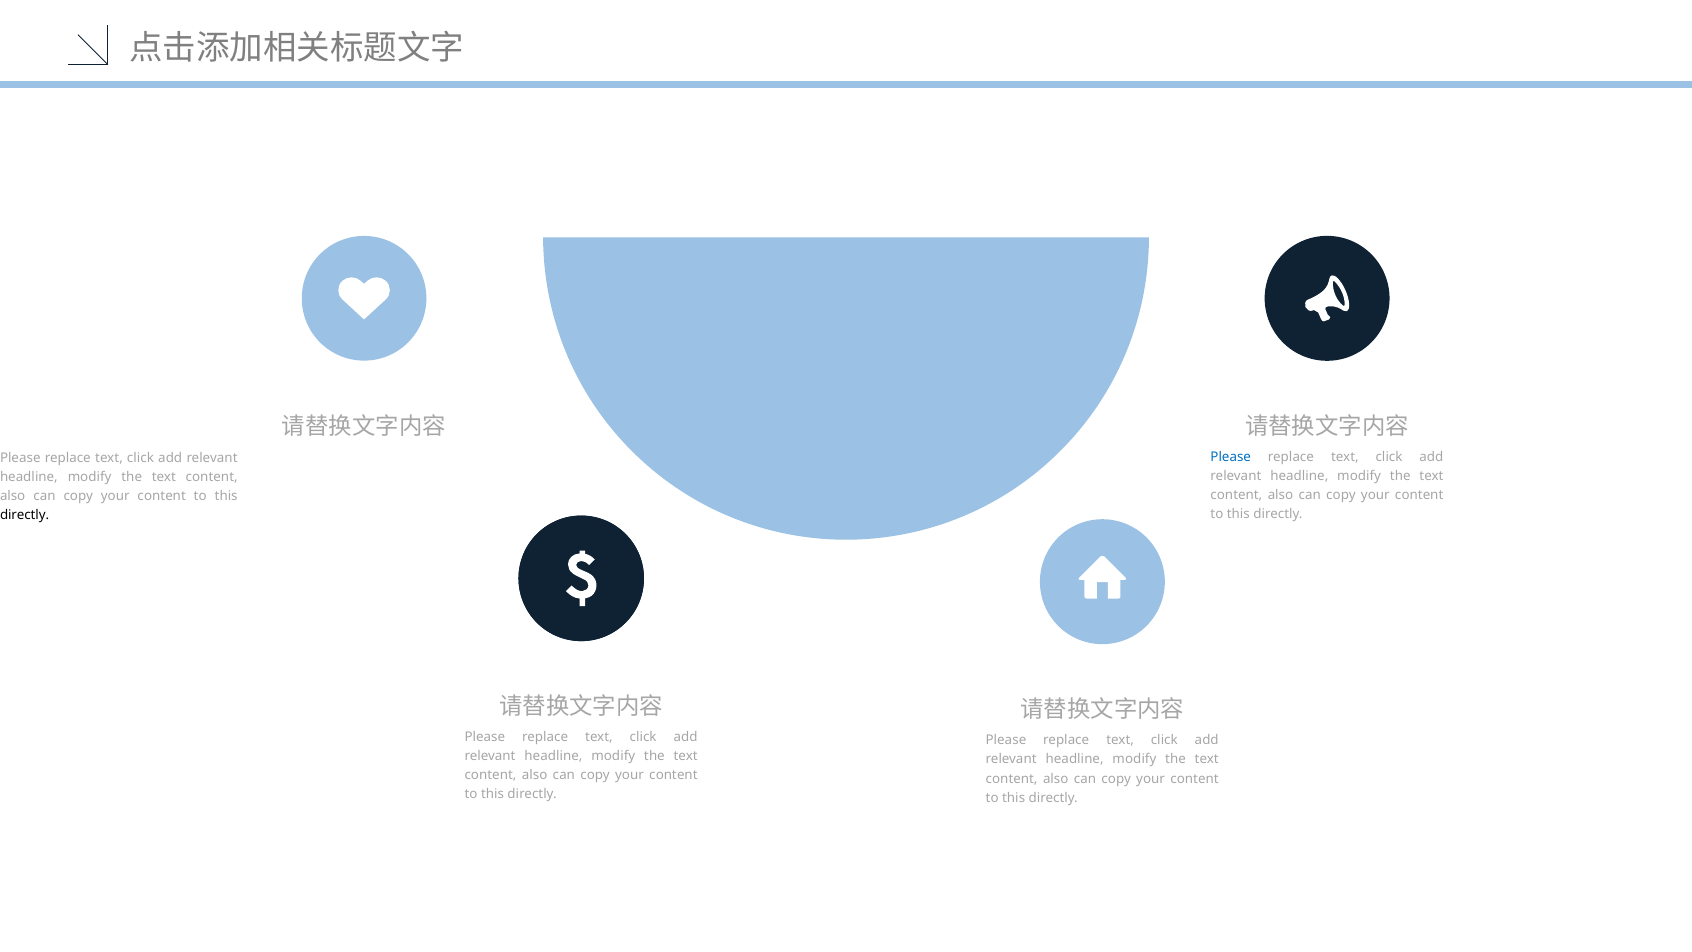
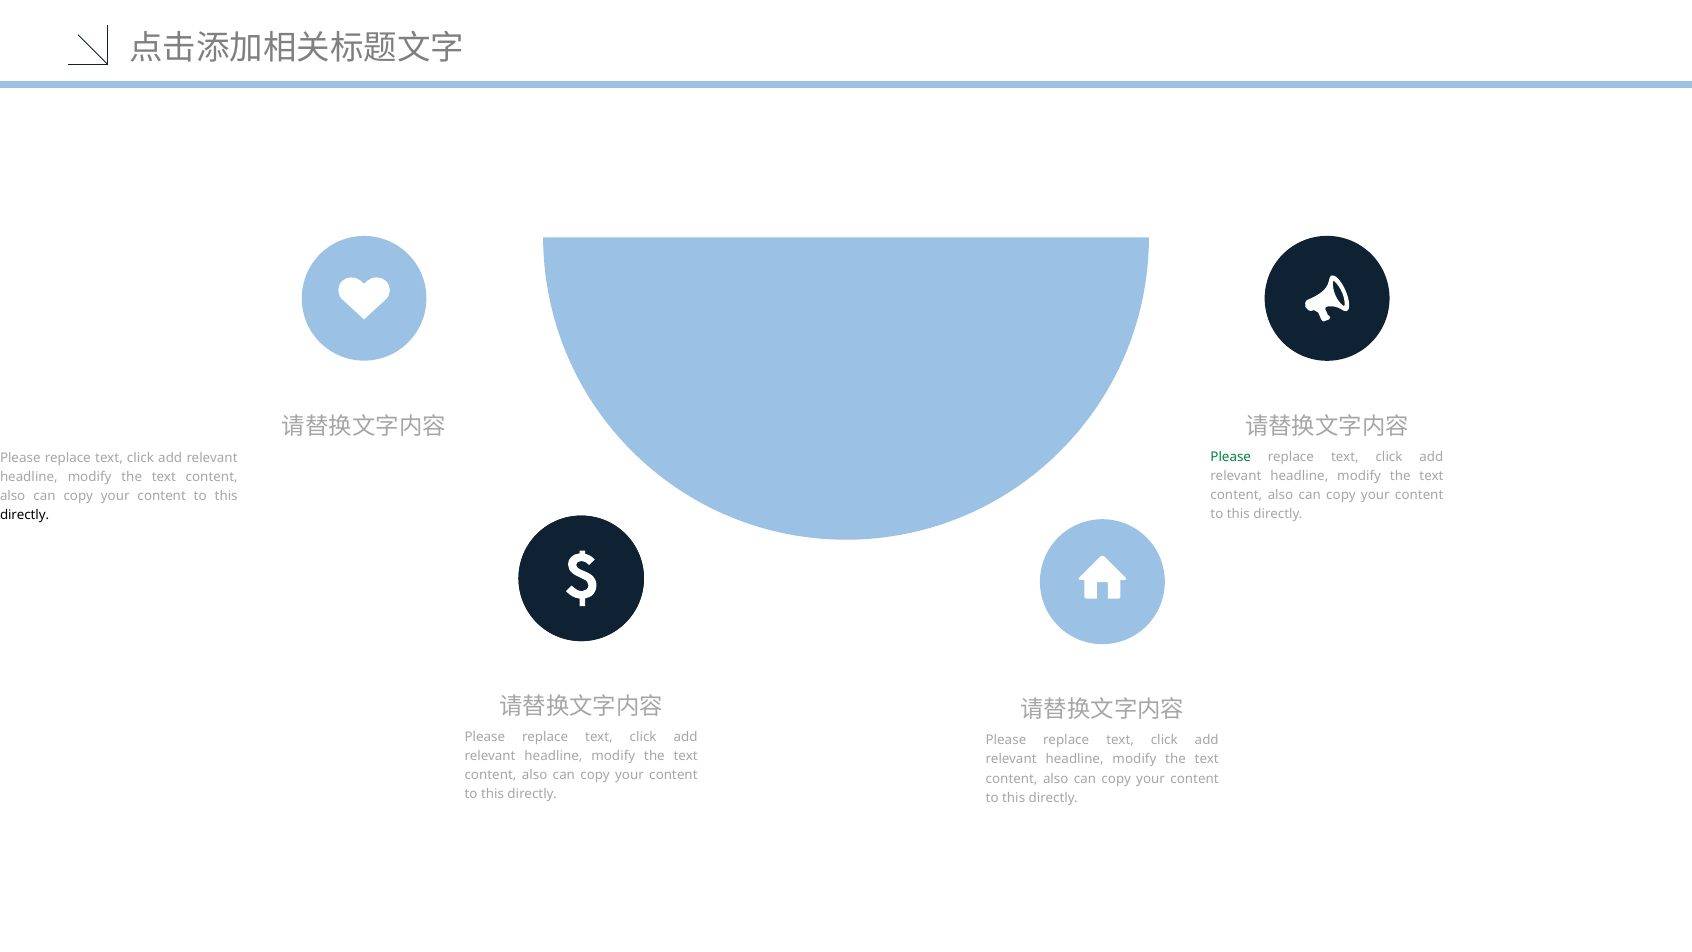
Please at (1231, 457) colour: blue -> green
